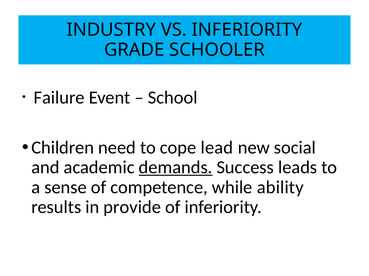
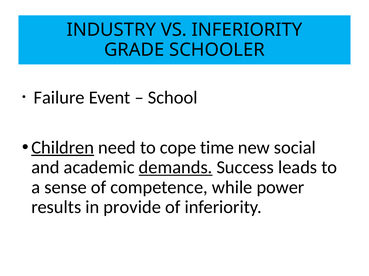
Children underline: none -> present
lead: lead -> time
ability: ability -> power
